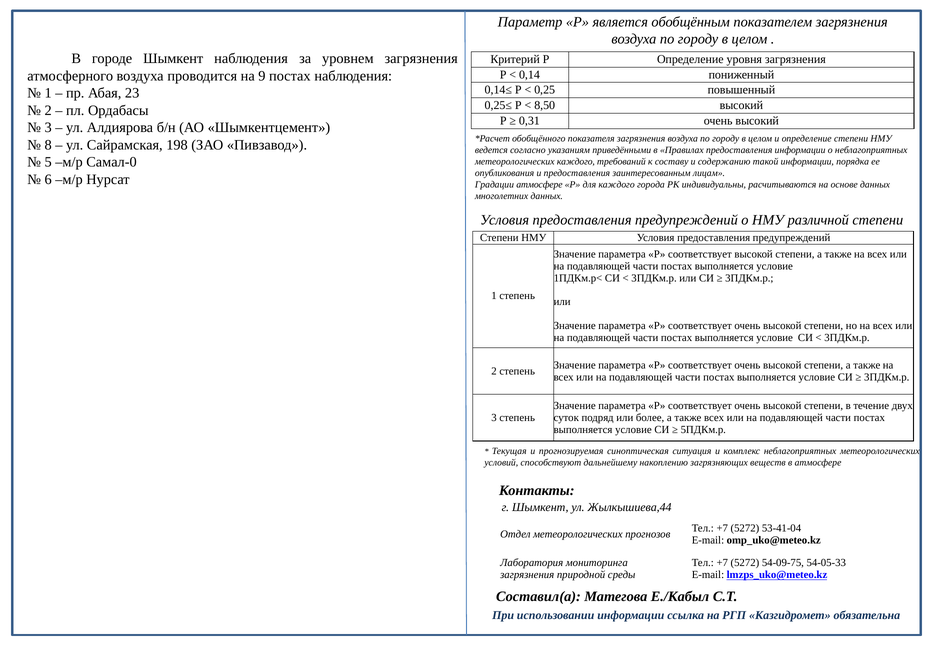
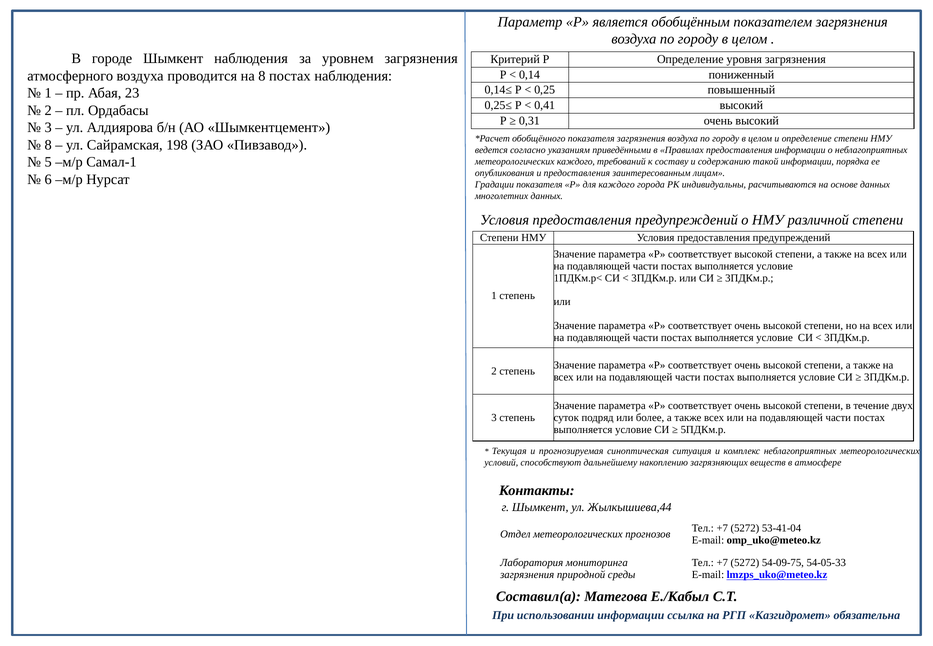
на 9: 9 -> 8
8,50: 8,50 -> 0,41
Самал-0: Самал-0 -> Самал-1
Градации атмосфере: атмосфере -> показателя
